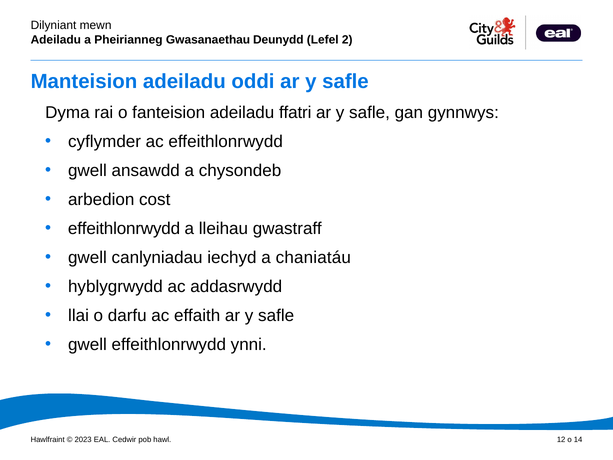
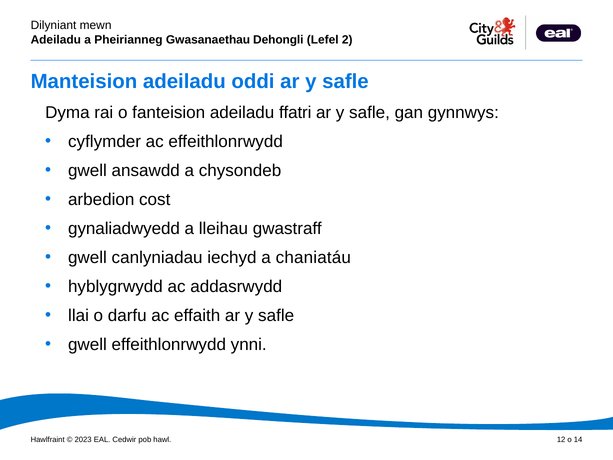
Deunydd: Deunydd -> Dehongli
effeithlonrwydd at (124, 229): effeithlonrwydd -> gynaliadwyedd
